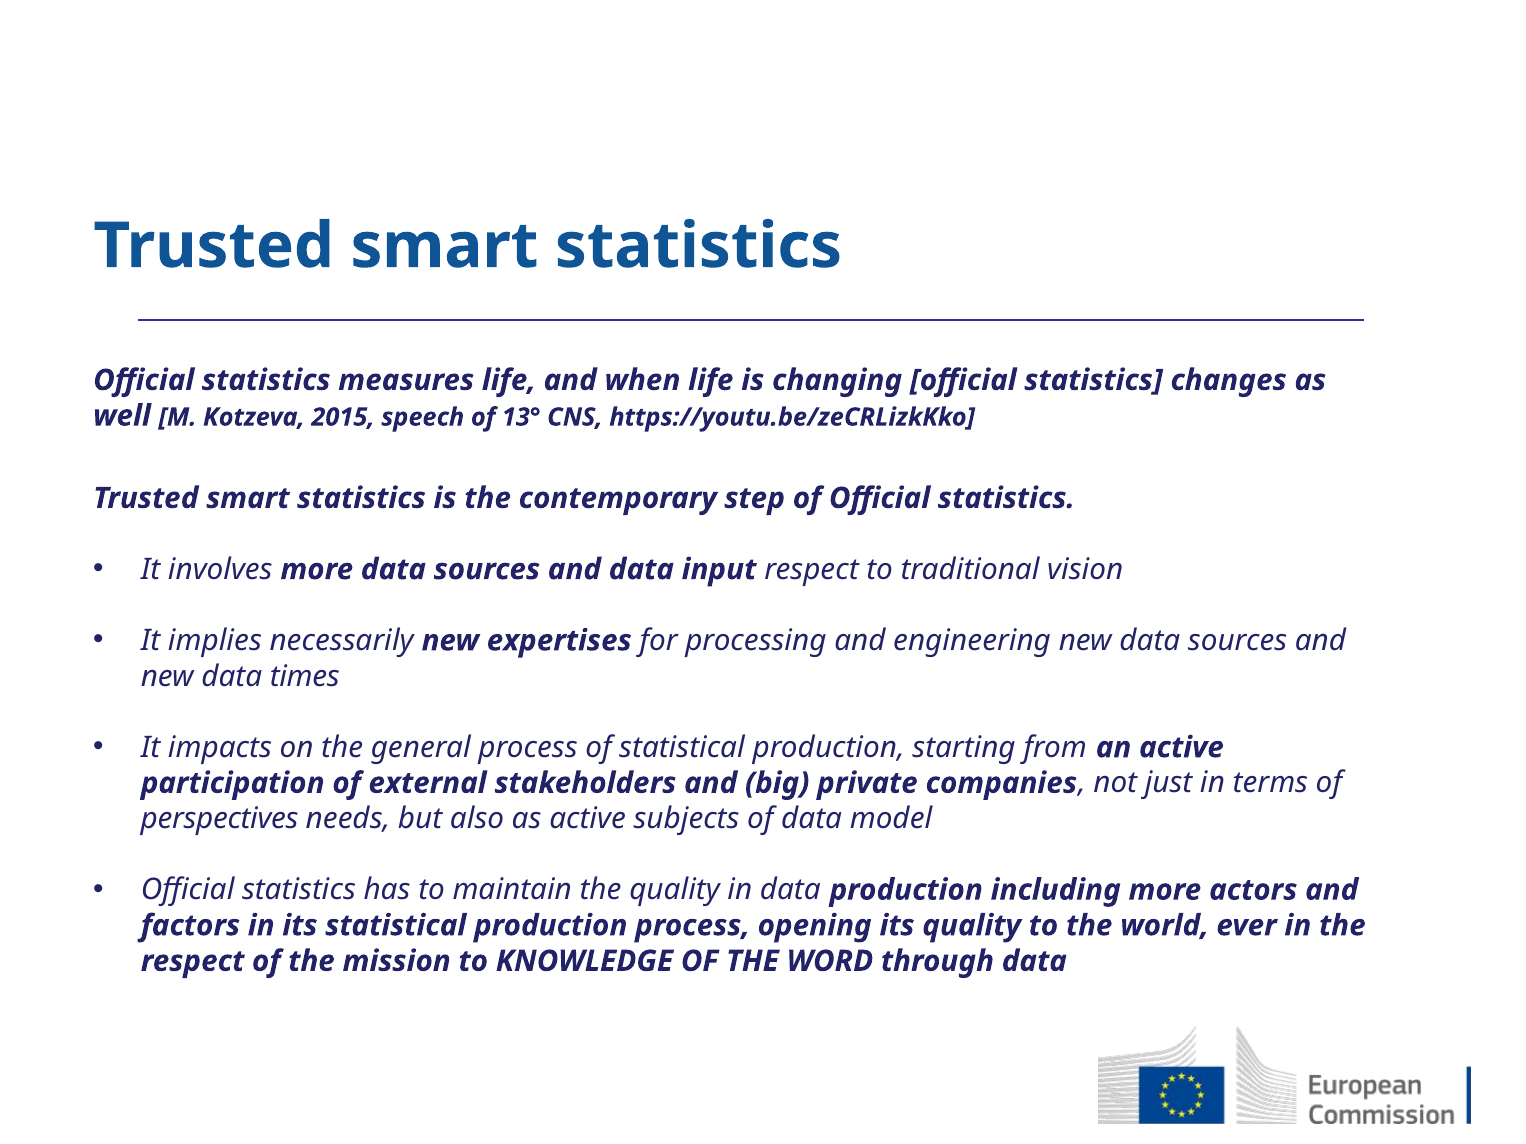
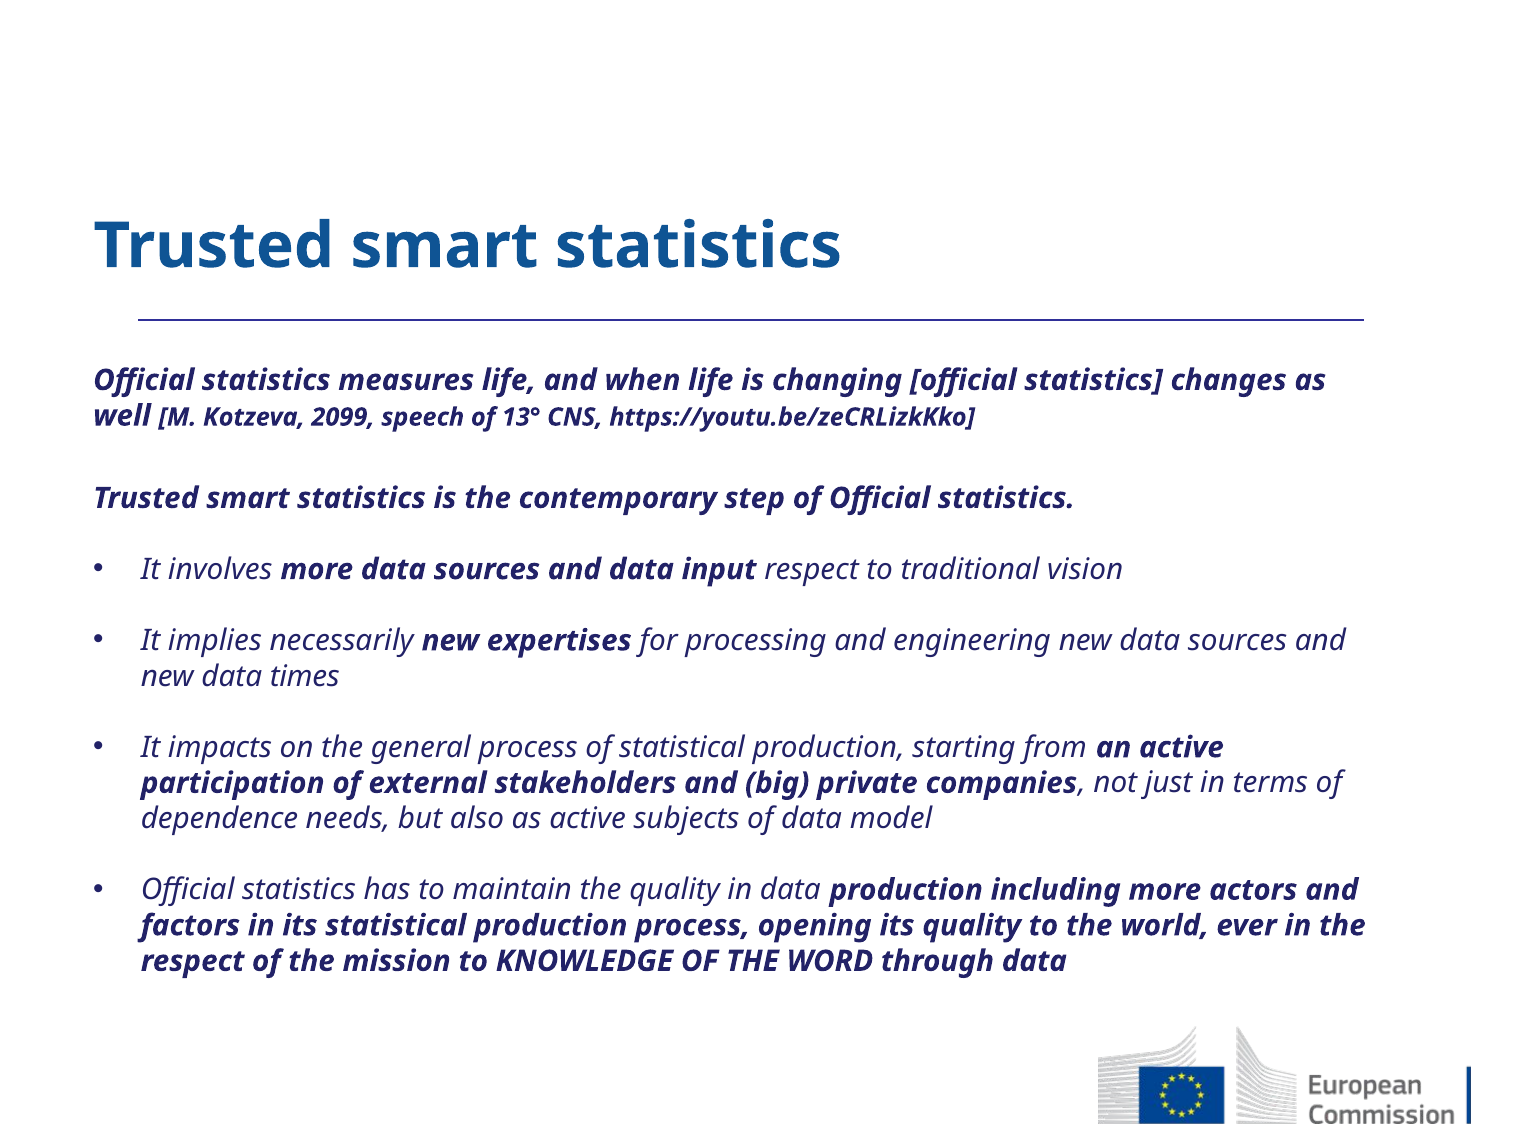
2015: 2015 -> 2099
perspectives: perspectives -> dependence
